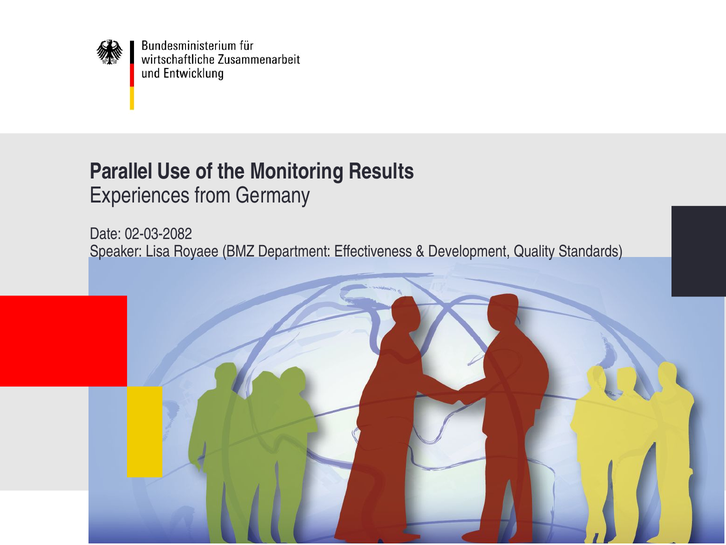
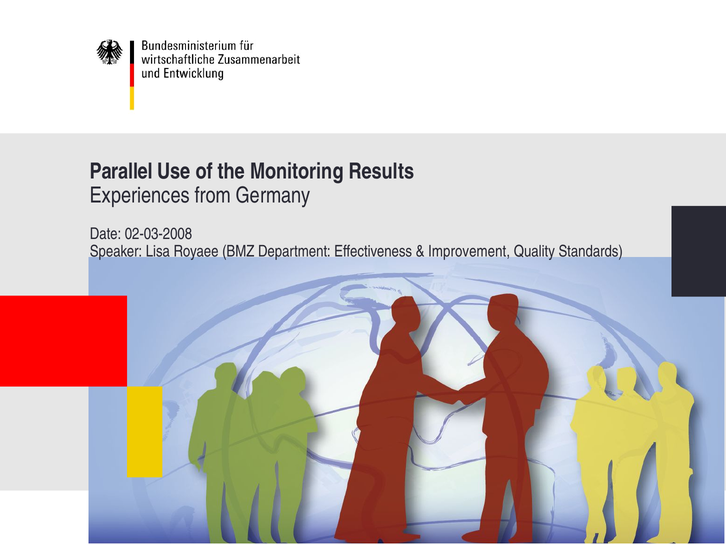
02-03-2082: 02-03-2082 -> 02-03-2008
Development: Development -> Improvement
